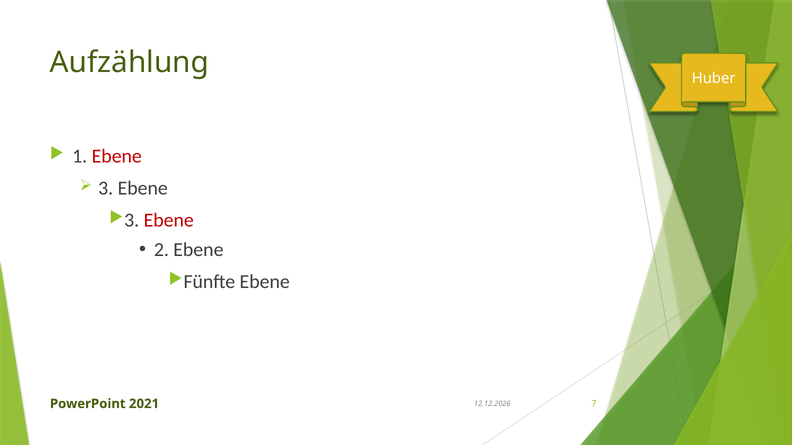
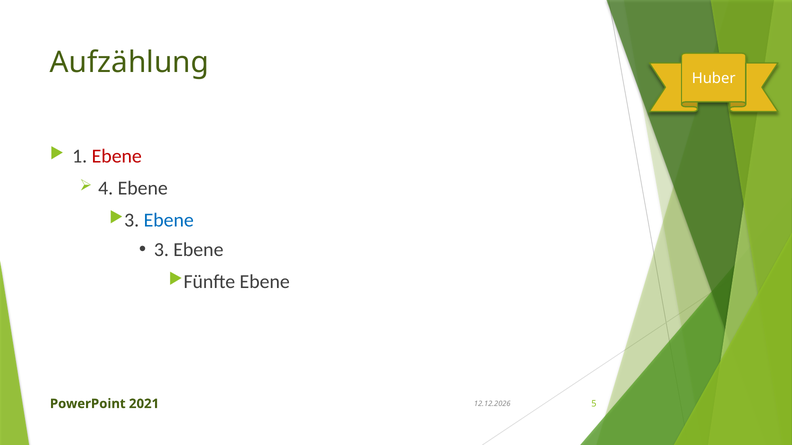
3: 3 -> 4
Ebene at (169, 221) colour: red -> blue
2: 2 -> 3
7: 7 -> 5
